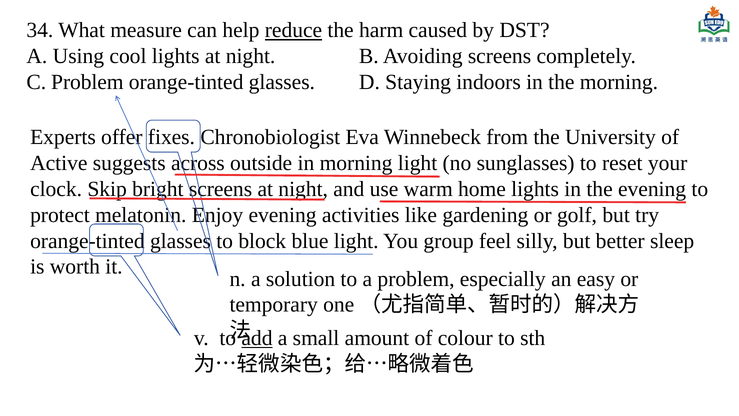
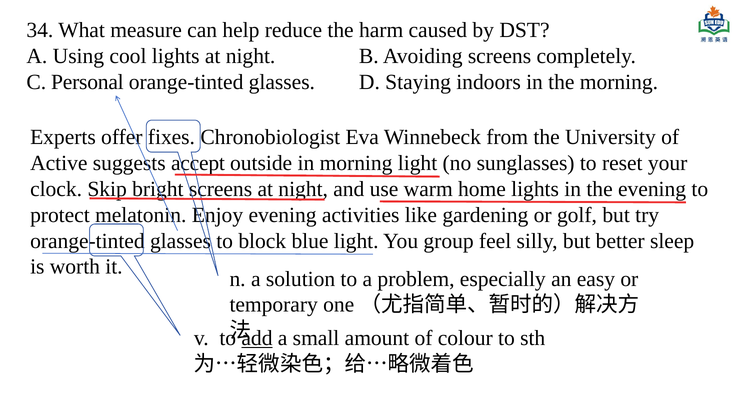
reduce underline: present -> none
C Problem: Problem -> Personal
across: across -> accept
